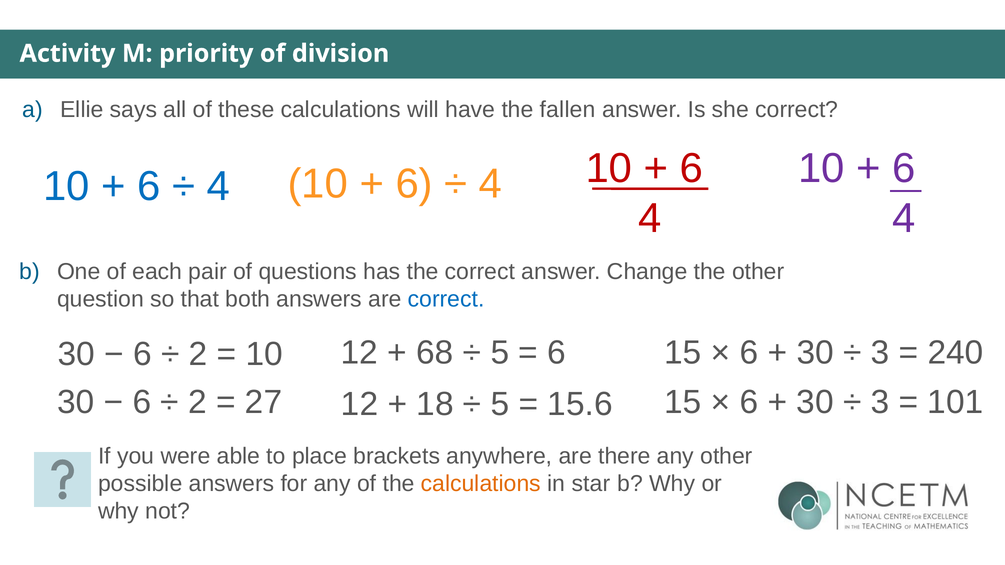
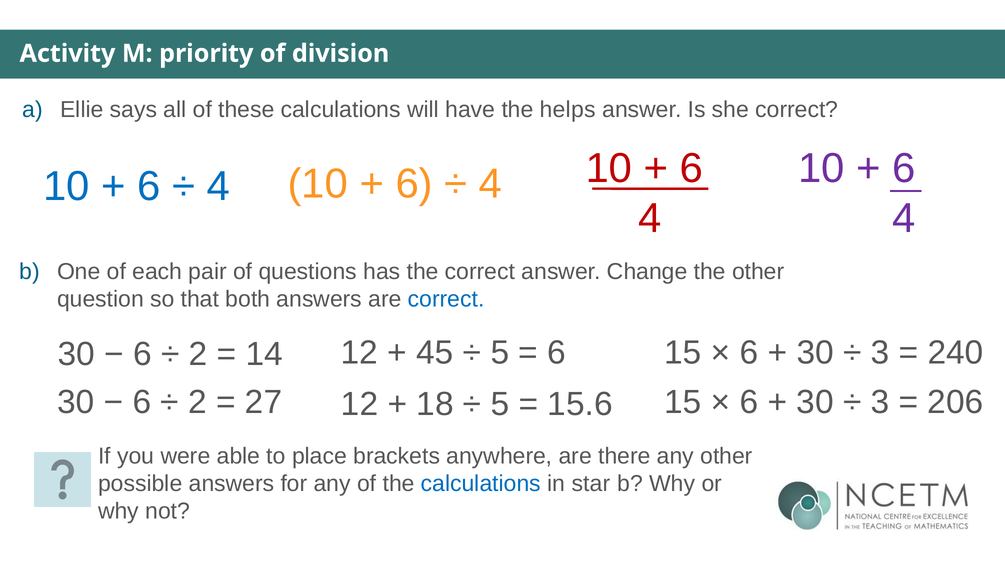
fallen: fallen -> helps
68: 68 -> 45
10 at (264, 354): 10 -> 14
101: 101 -> 206
calculations at (481, 484) colour: orange -> blue
